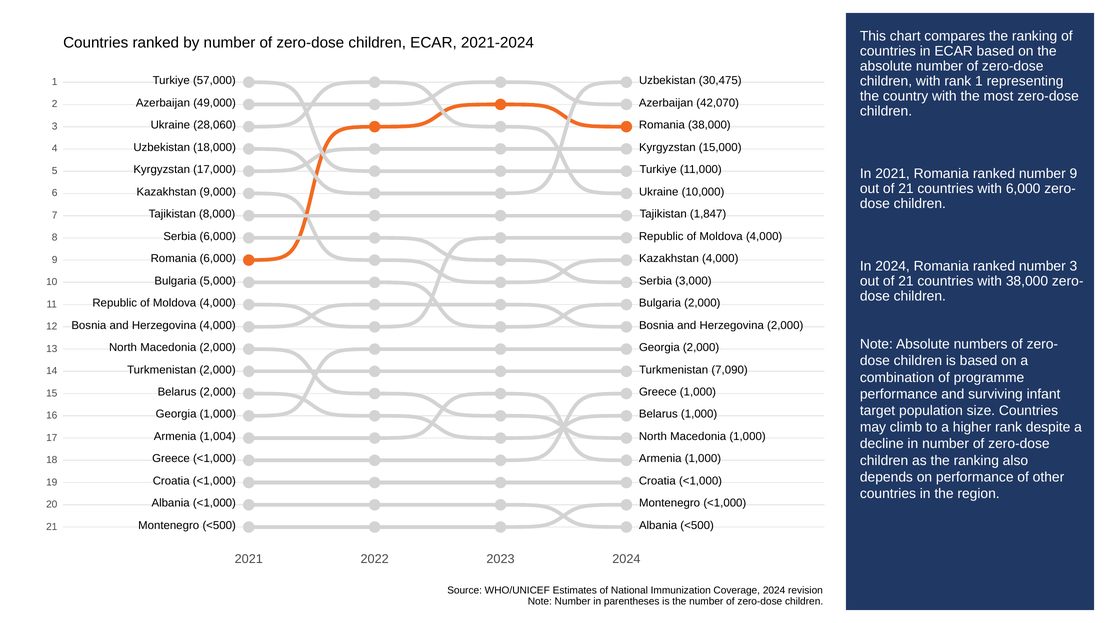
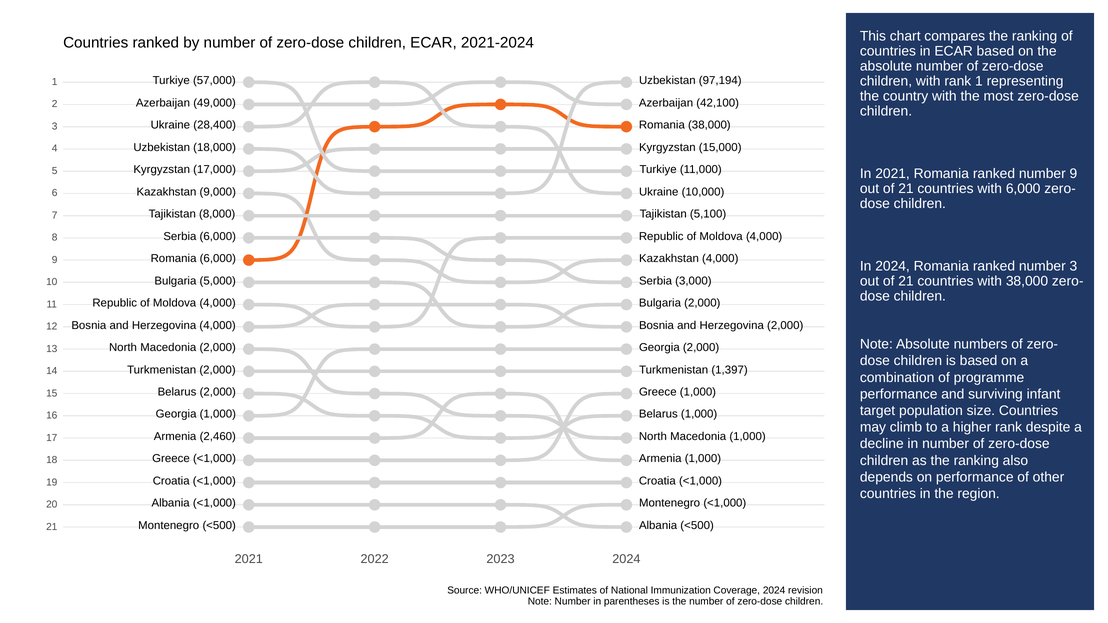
30,475: 30,475 -> 97,194
42,070: 42,070 -> 42,100
28,060: 28,060 -> 28,400
1,847: 1,847 -> 5,100
7,090: 7,090 -> 1,397
1,004: 1,004 -> 2,460
